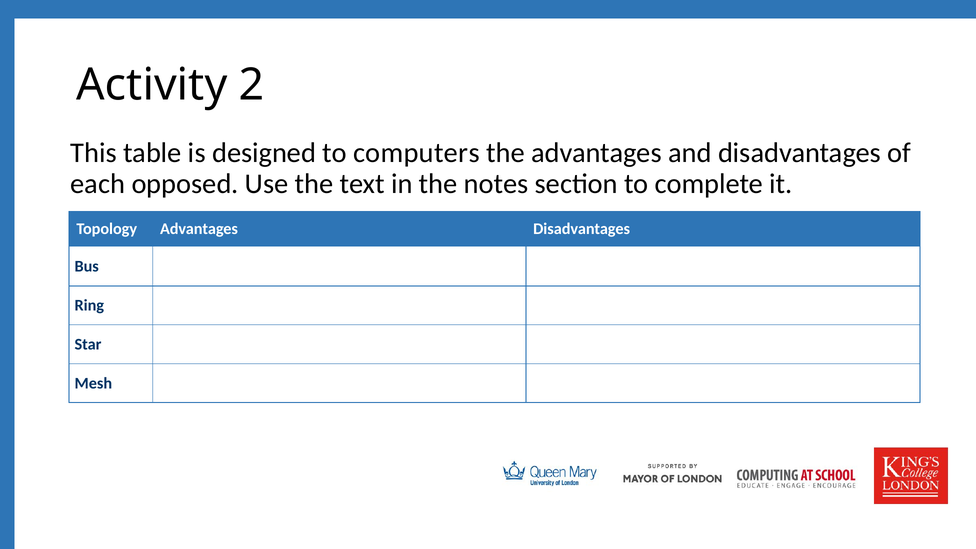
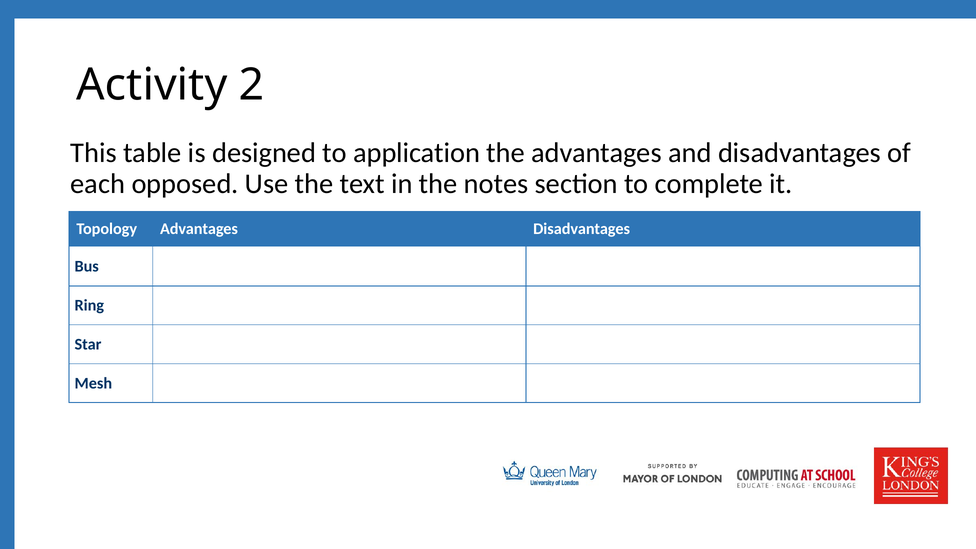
computers: computers -> application
